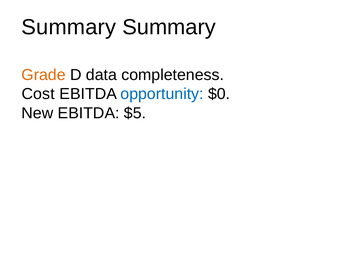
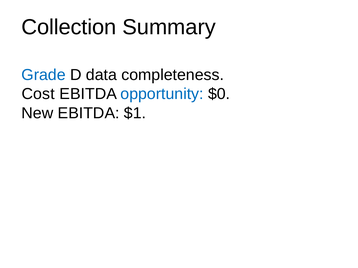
Summary at (69, 27): Summary -> Collection
Grade colour: orange -> blue
$5: $5 -> $1
